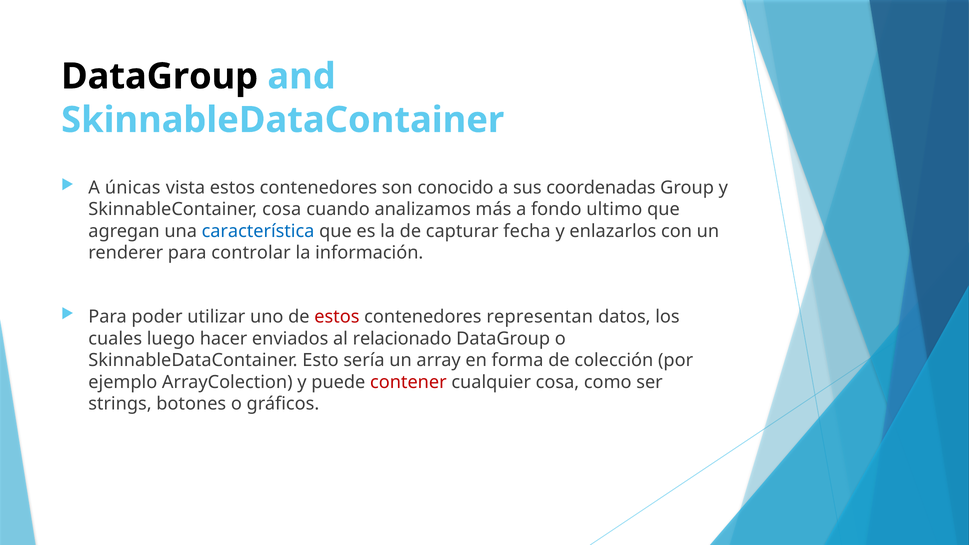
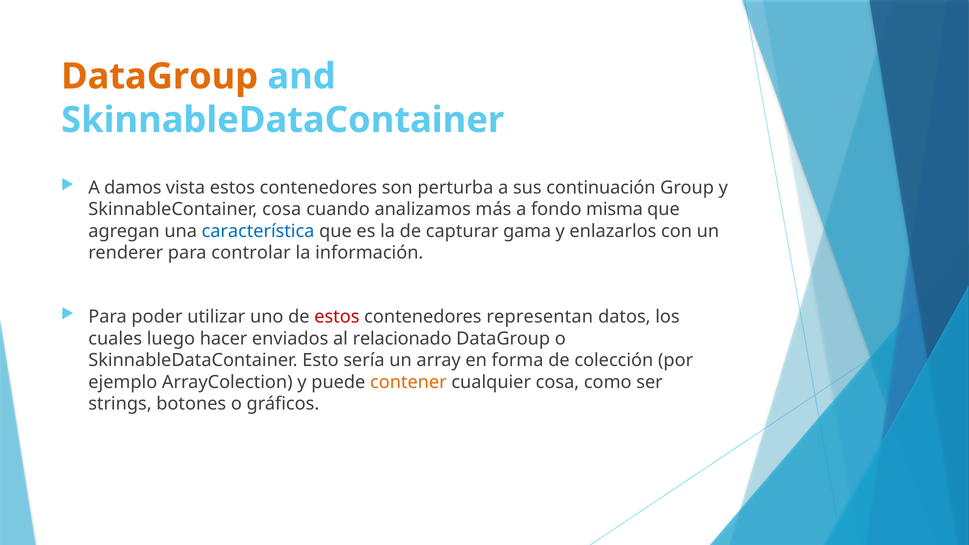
DataGroup at (160, 76) colour: black -> orange
únicas: únicas -> damos
conocido: conocido -> perturba
coordenadas: coordenadas -> continuación
ultimo: ultimo -> misma
fecha: fecha -> gama
contener colour: red -> orange
